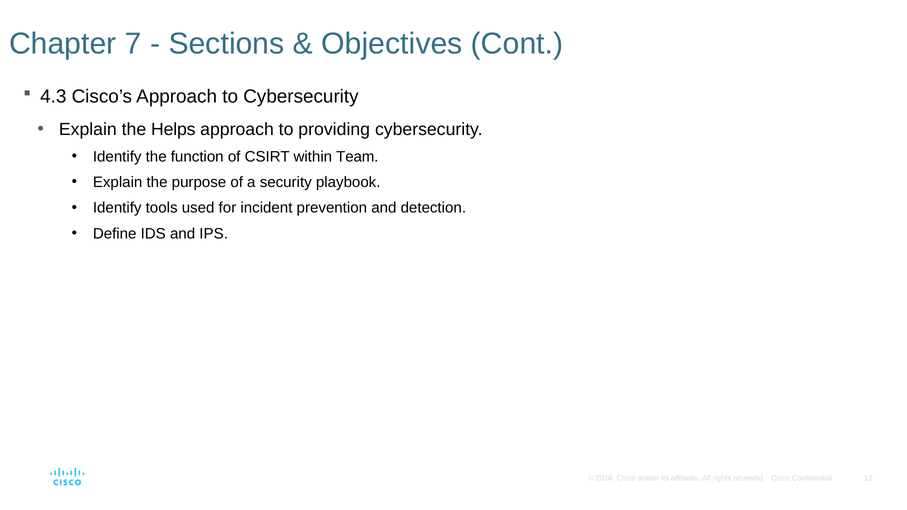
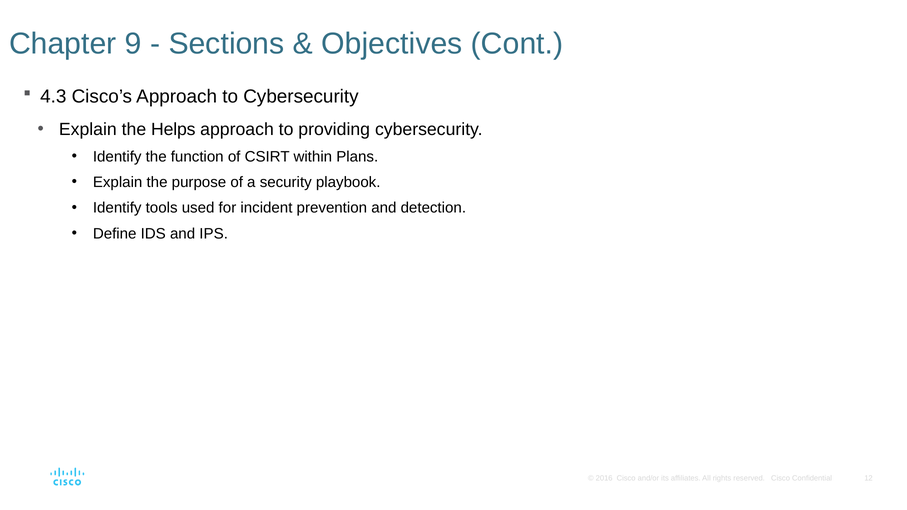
7: 7 -> 9
Team: Team -> Plans
